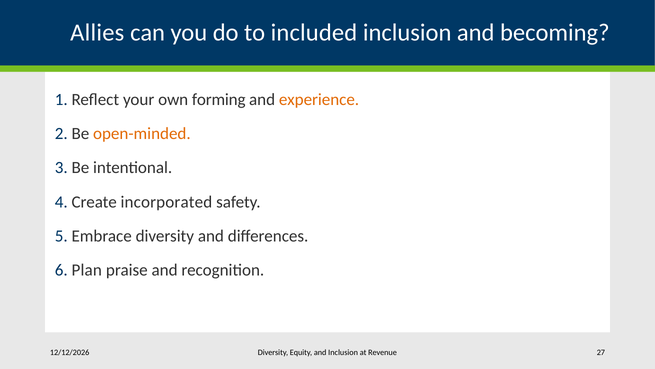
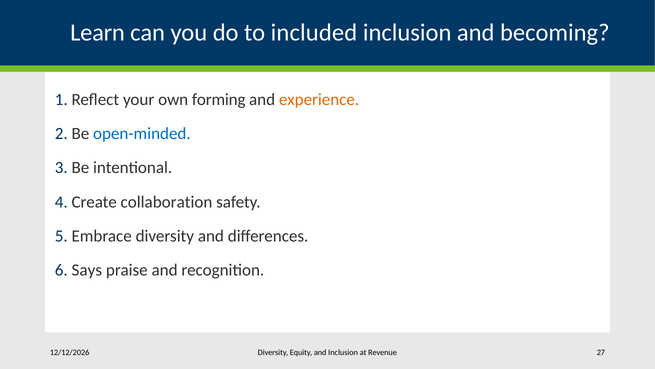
Allies: Allies -> Learn
open-minded colour: orange -> blue
incorporated: incorporated -> collaboration
Plan: Plan -> Says
